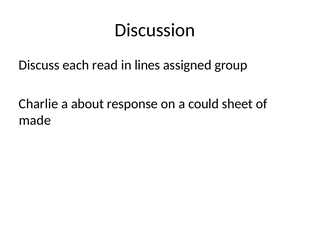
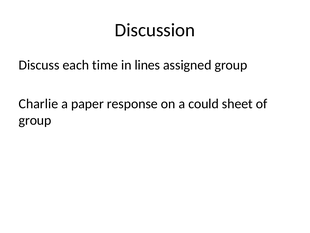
read: read -> time
about: about -> paper
made at (35, 120): made -> group
